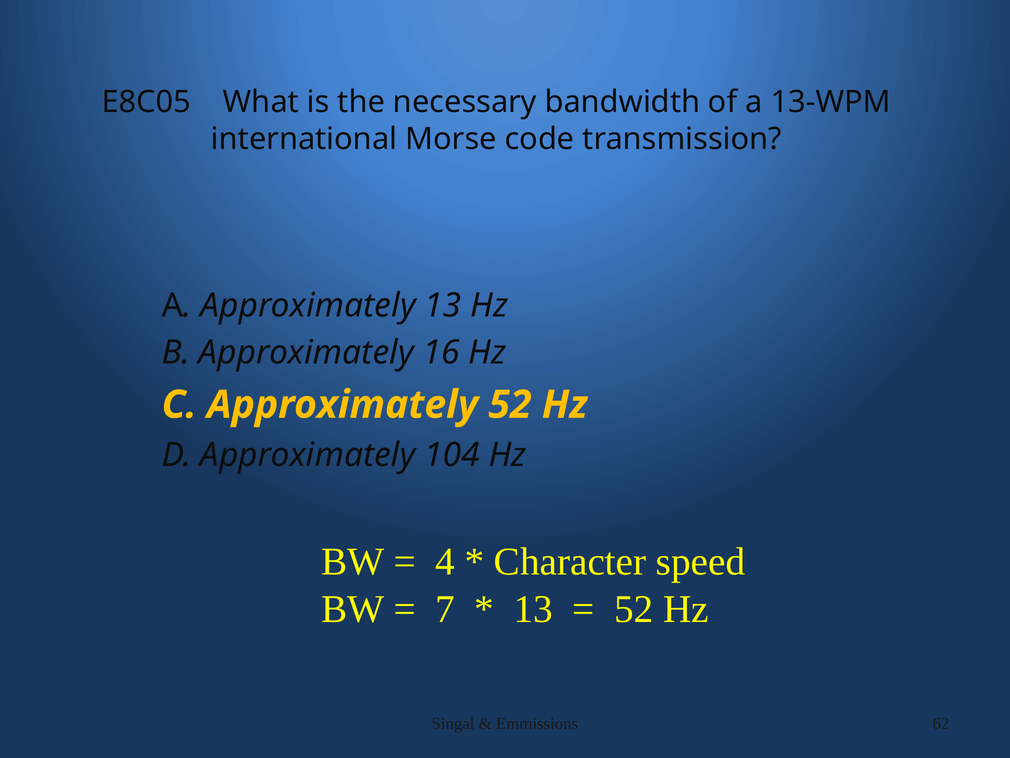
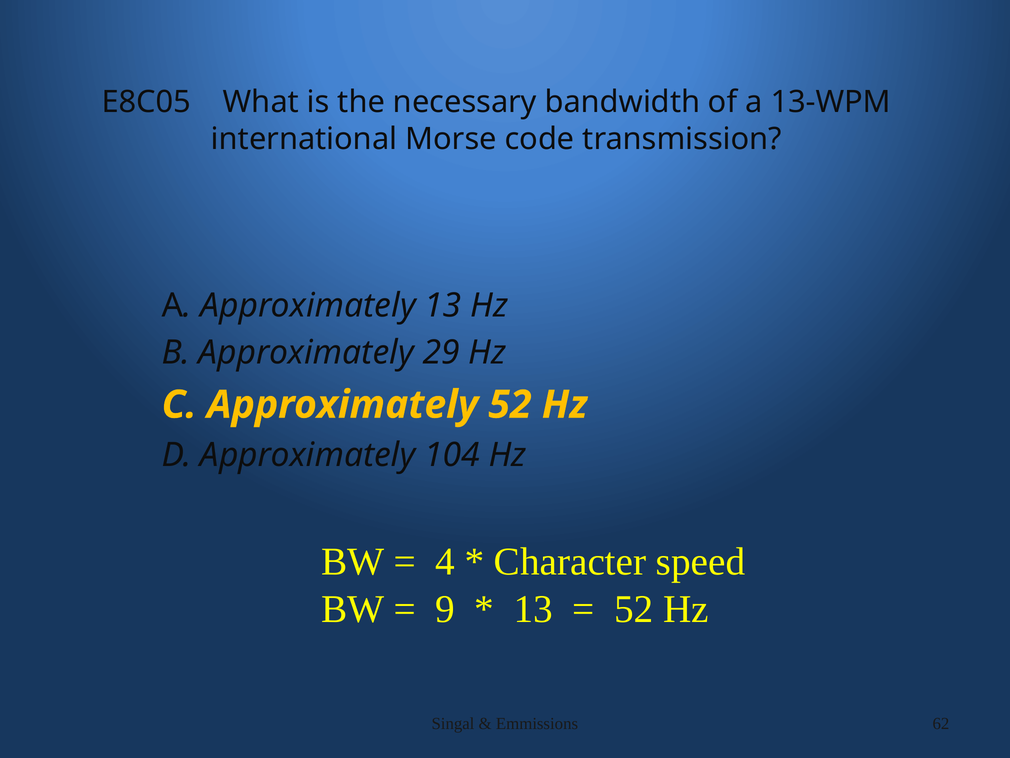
16: 16 -> 29
7: 7 -> 9
